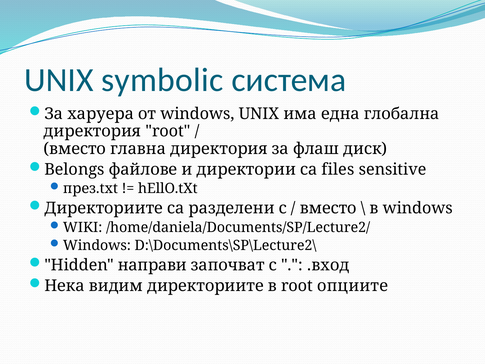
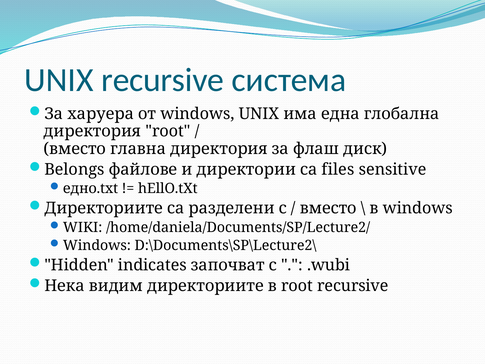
UNIX symbolic: symbolic -> recursive
през.txt: през.txt -> едно.txt
направи: направи -> indicates
.вход: .вход -> .wubi
root опциите: опциите -> recursive
